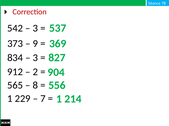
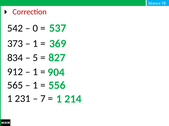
3 at (35, 28): 3 -> 0
9 at (35, 44): 9 -> 1
3 at (35, 58): 3 -> 5
2 at (35, 72): 2 -> 1
8 at (35, 86): 8 -> 1
229: 229 -> 231
